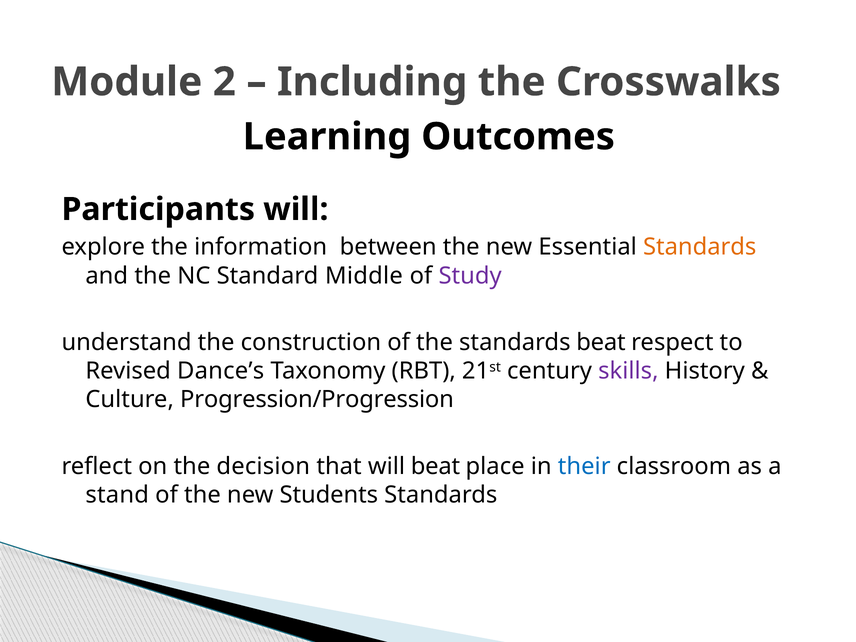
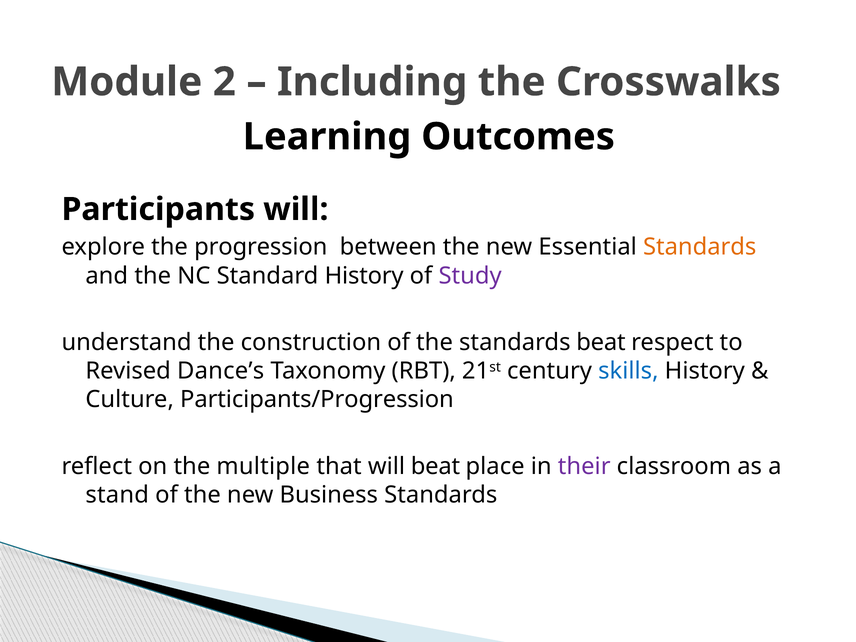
information: information -> progression
Standard Middle: Middle -> History
skills colour: purple -> blue
Progression/Progression: Progression/Progression -> Participants/Progression
decision: decision -> multiple
their colour: blue -> purple
Students: Students -> Business
